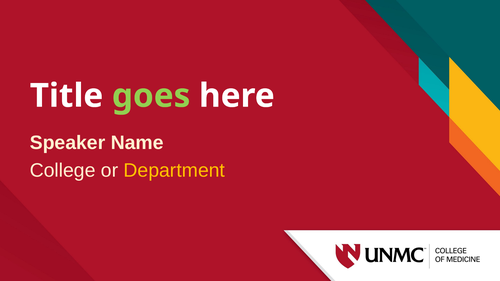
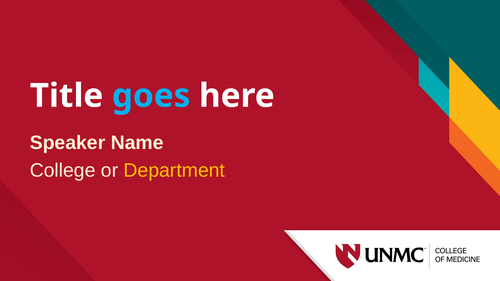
goes colour: light green -> light blue
